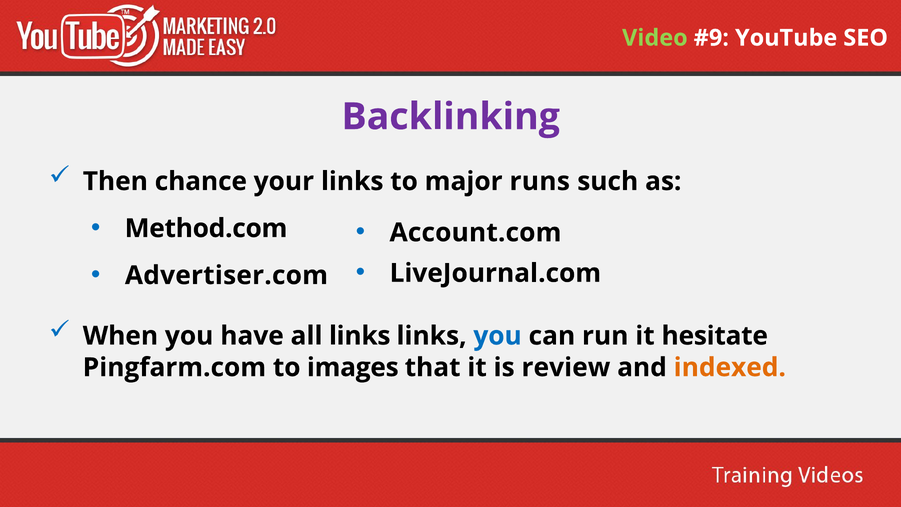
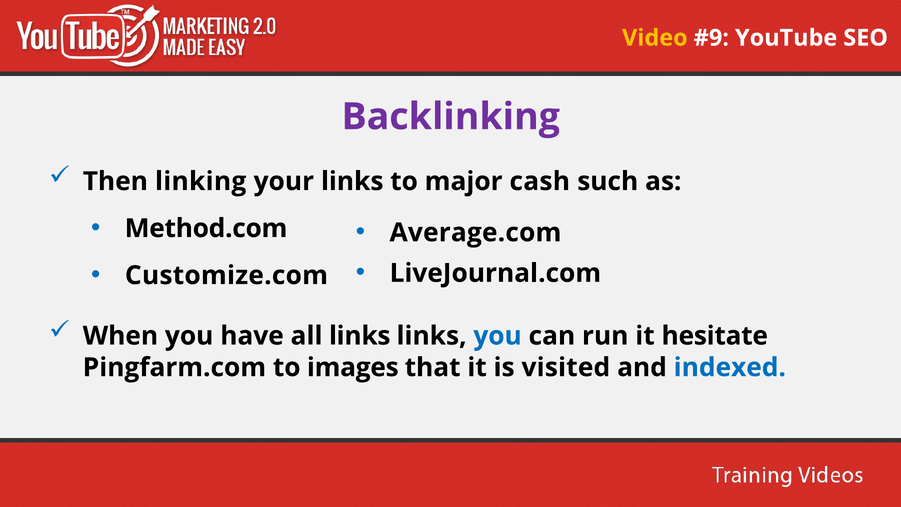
Video colour: light green -> yellow
chance: chance -> linking
runs: runs -> cash
Account.com: Account.com -> Average.com
Advertiser.com: Advertiser.com -> Customize.com
review: review -> visited
indexed colour: orange -> blue
